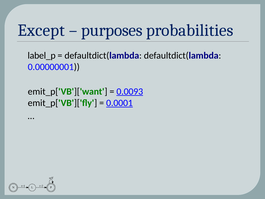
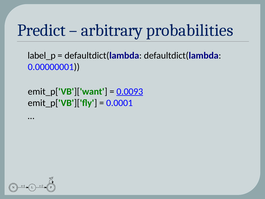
Except: Except -> Predict
purposes: purposes -> arbitrary
0.0001 underline: present -> none
